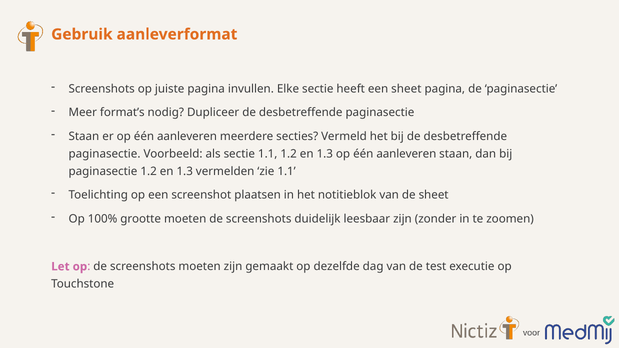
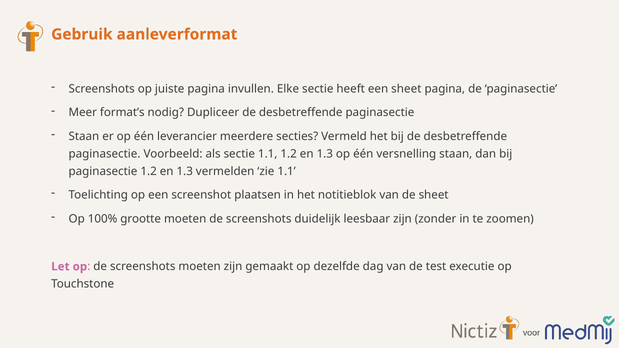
er op één aanleveren: aanleveren -> leverancier
1.3 op één aanleveren: aanleveren -> versnelling
